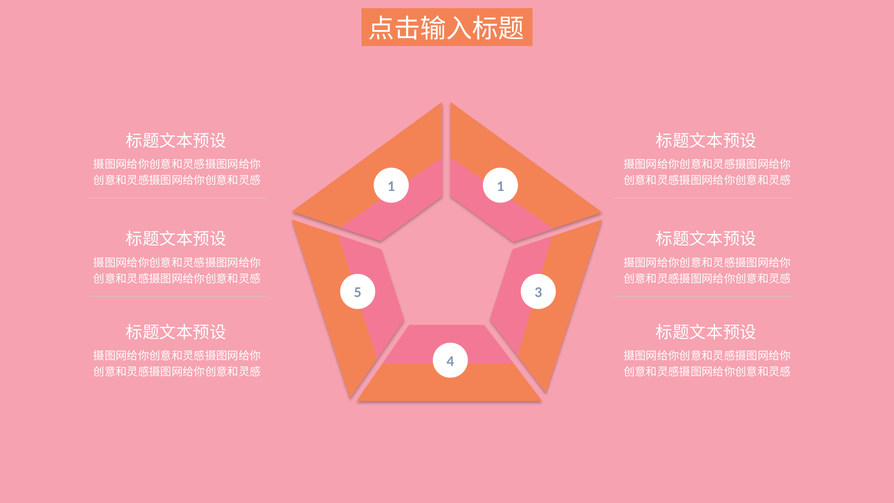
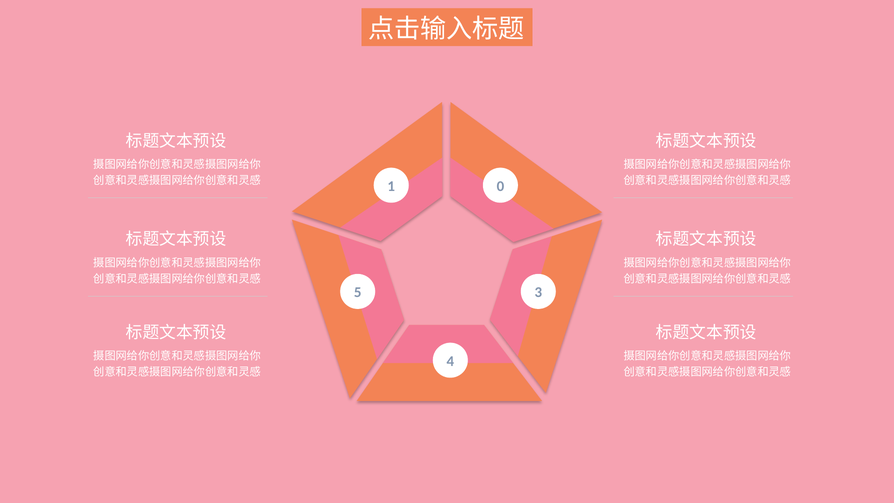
1 1: 1 -> 0
